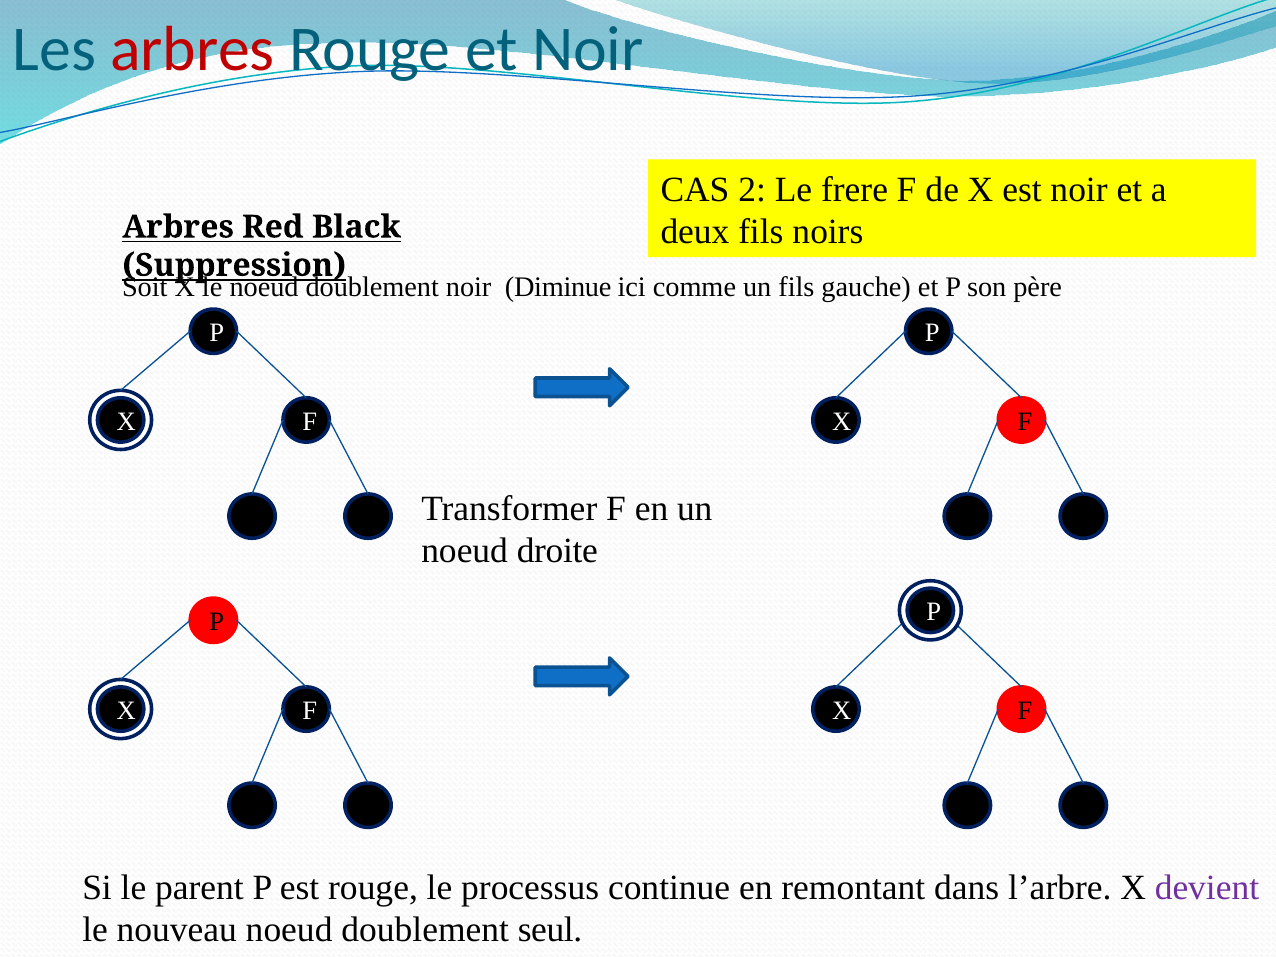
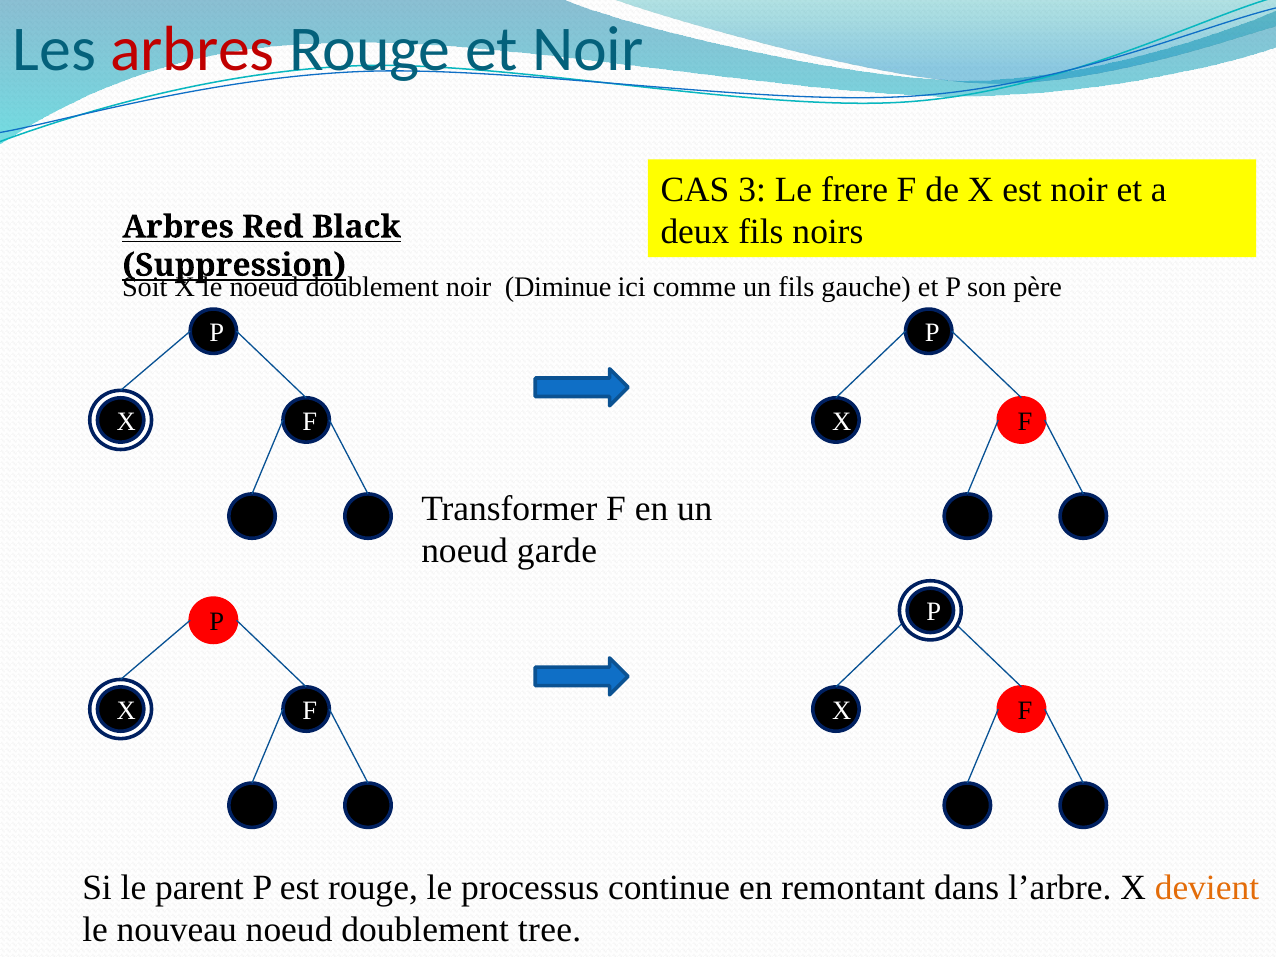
2: 2 -> 3
droite: droite -> garde
devient colour: purple -> orange
seul: seul -> tree
